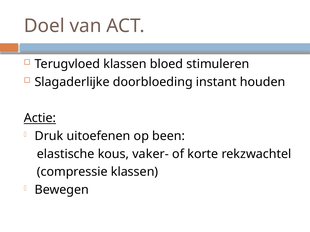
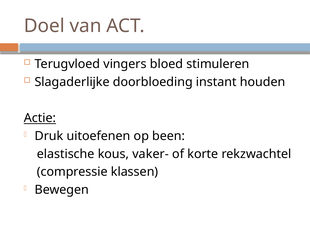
Terugvloed klassen: klassen -> vingers
